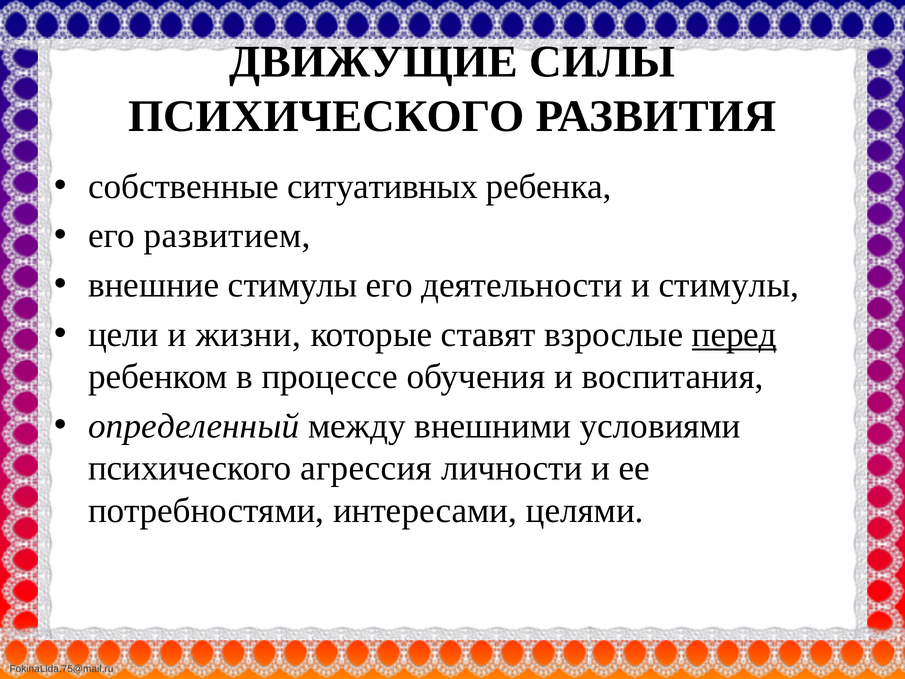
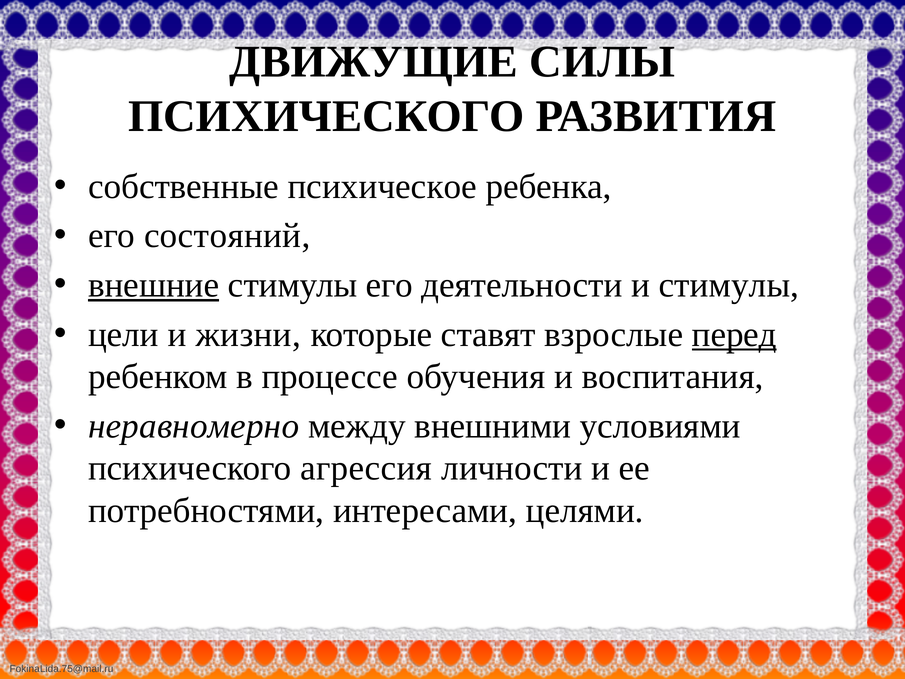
ситуативных: ситуативных -> психическое
развитием: развитием -> состояний
внешние underline: none -> present
определенный: определенный -> неравномерно
